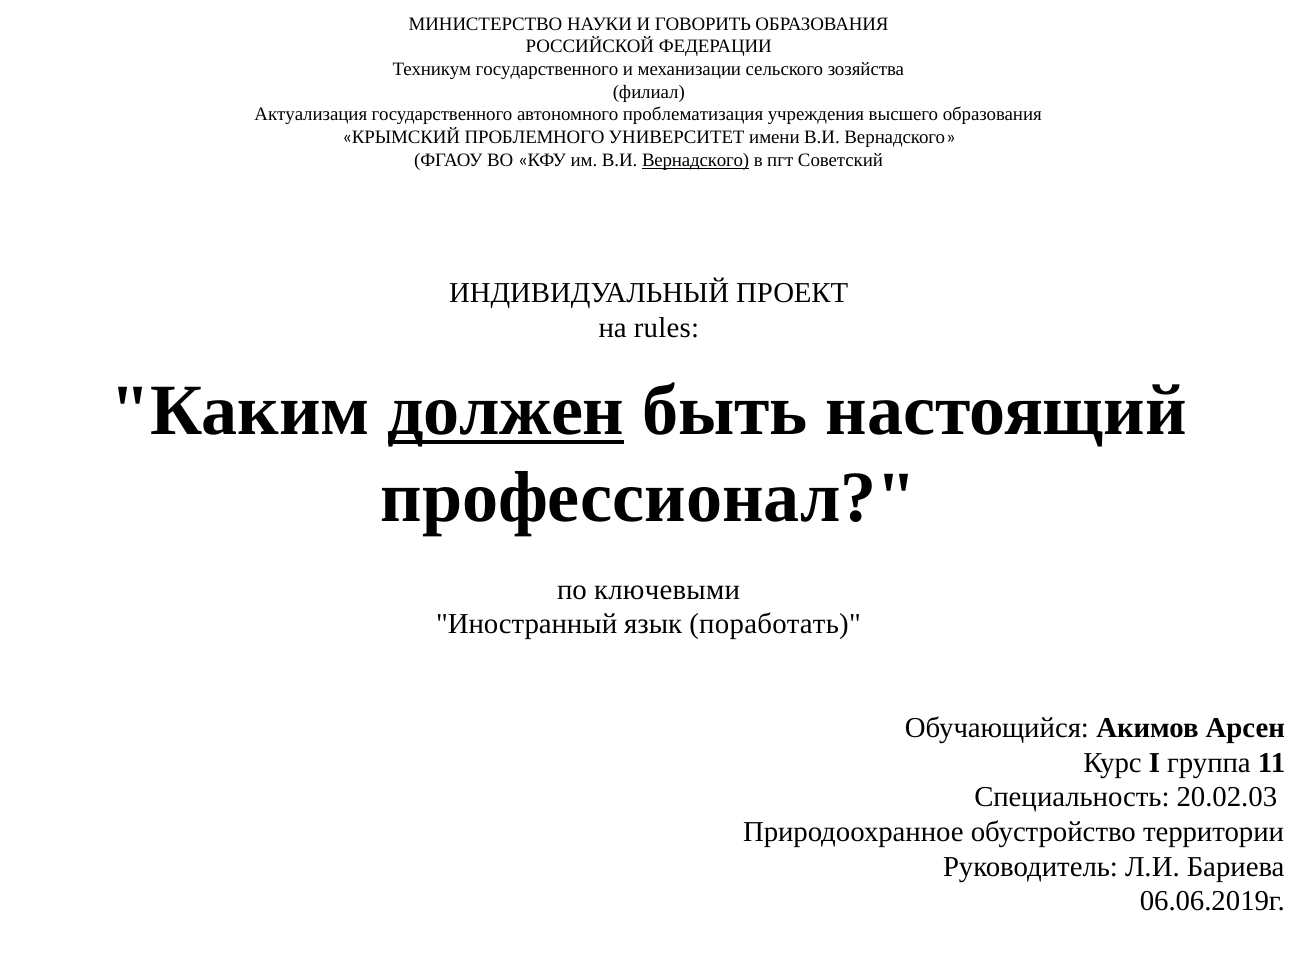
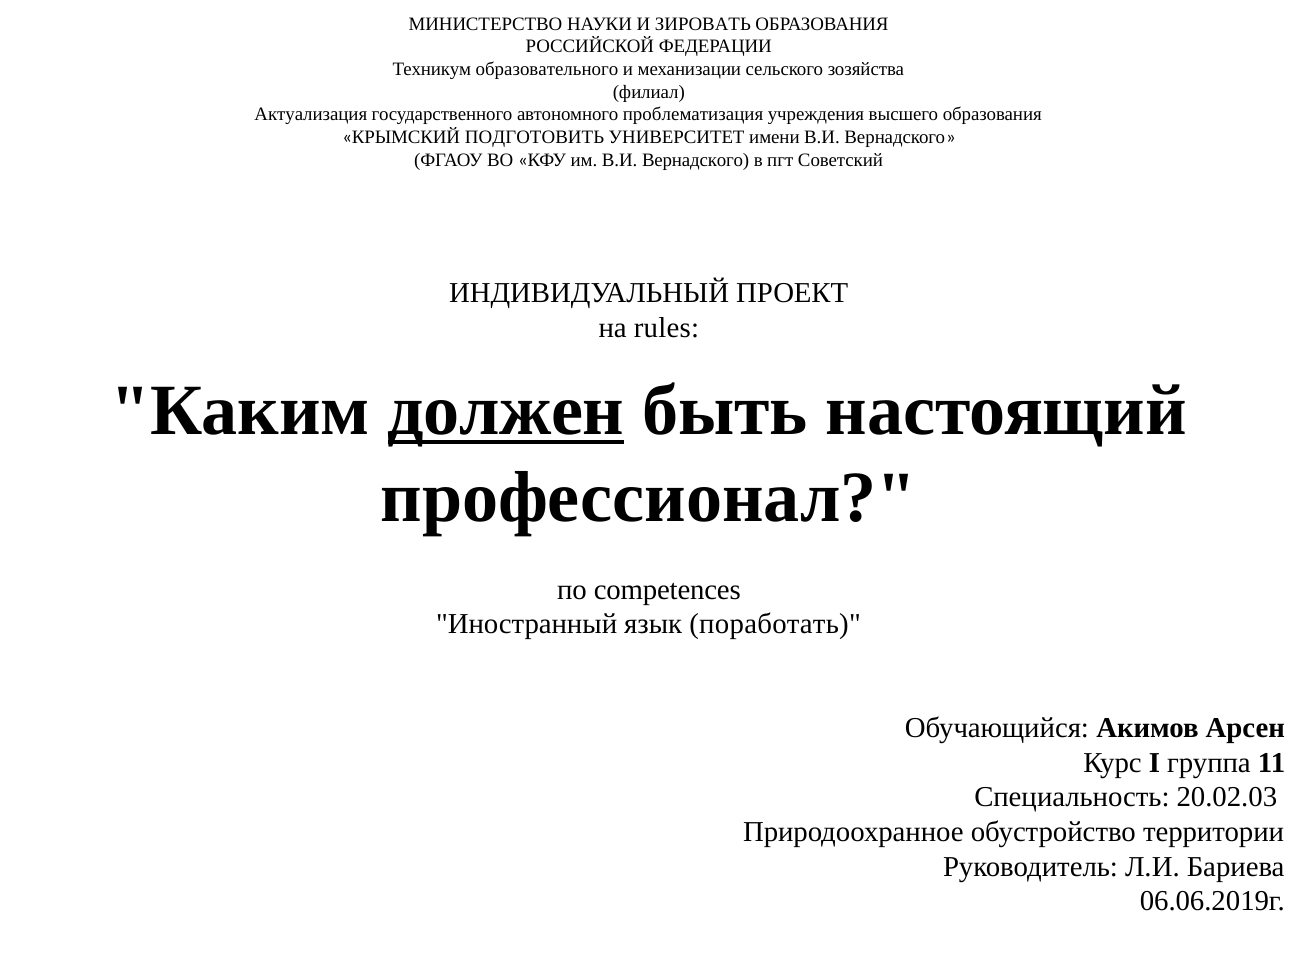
ГОВОРИТЬ: ГОВОРИТЬ -> ЗИРОВАТЬ
Техникум государственного: государственного -> образовательного
ПРОБЛЕМНОГО: ПРОБЛЕМНОГО -> ПОДГОТОВИТЬ
Вернадского at (696, 160) underline: present -> none
ключевыми: ключевыми -> competences
